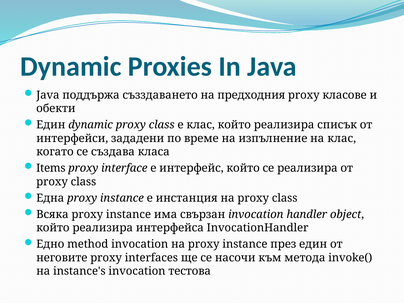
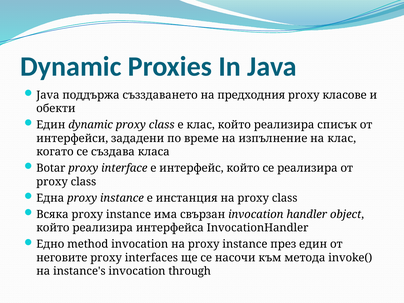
Items: Items -> Botar
тестова: тестова -> through
